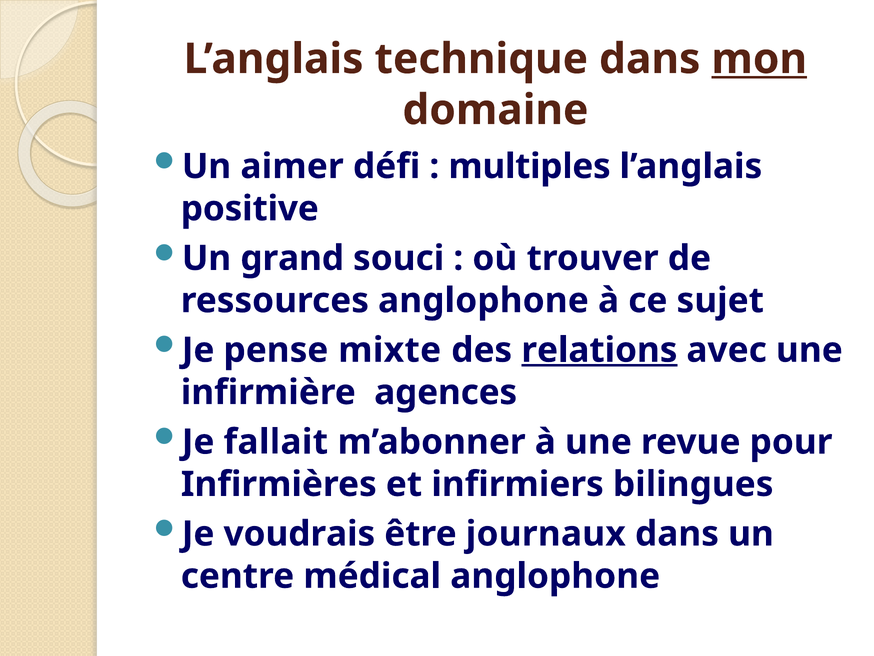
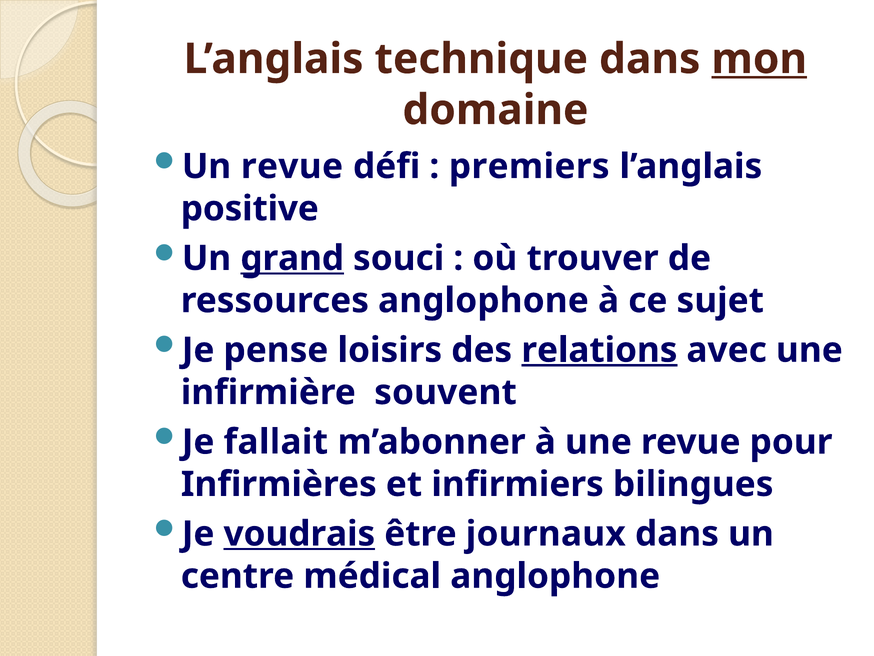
Un aimer: aimer -> revue
multiples: multiples -> premiers
grand underline: none -> present
mixte: mixte -> loisirs
agences: agences -> souvent
voudrais underline: none -> present
